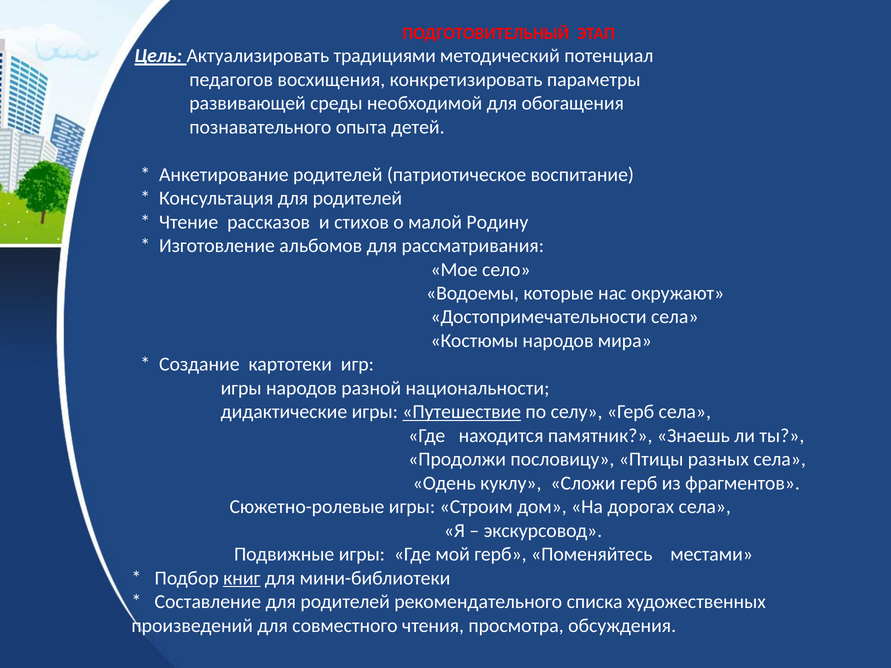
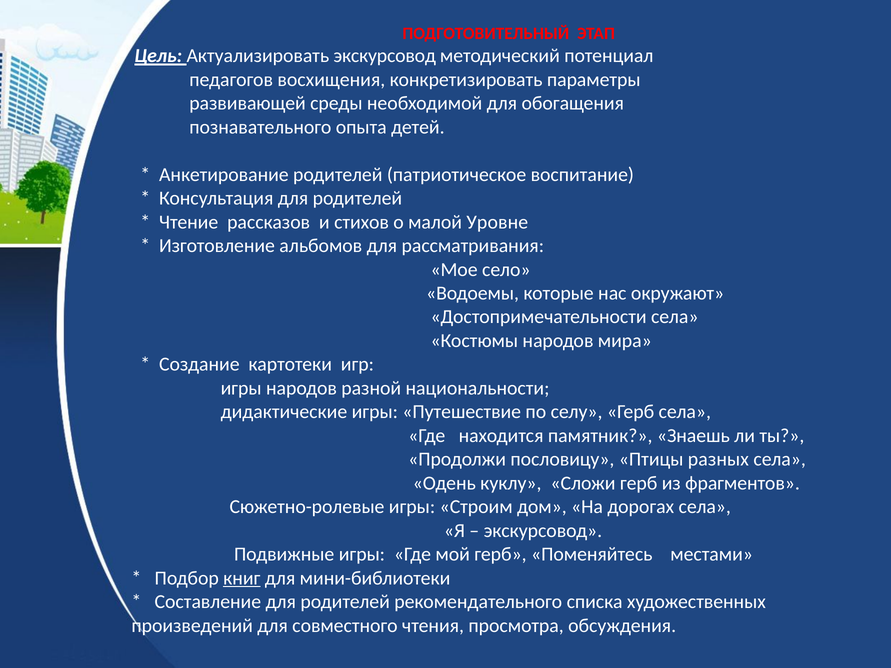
Актуализировать традициями: традициями -> экскурсовод
Родину: Родину -> Уровне
Путешествие underline: present -> none
